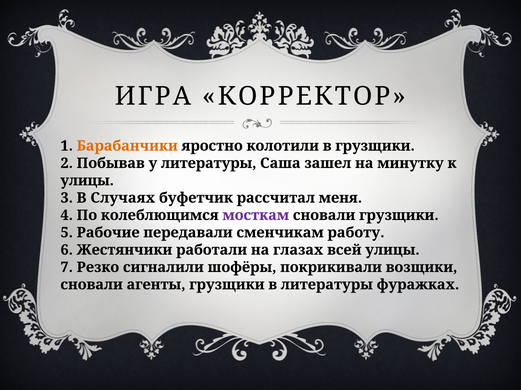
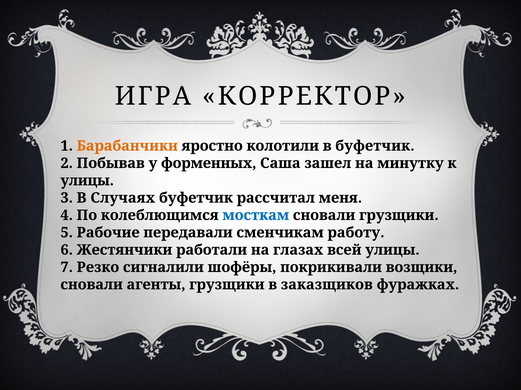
в грузщики: грузщики -> буфетчик
у литературы: литературы -> форменных
мосткам colour: purple -> blue
в литературы: литературы -> заказщиков
